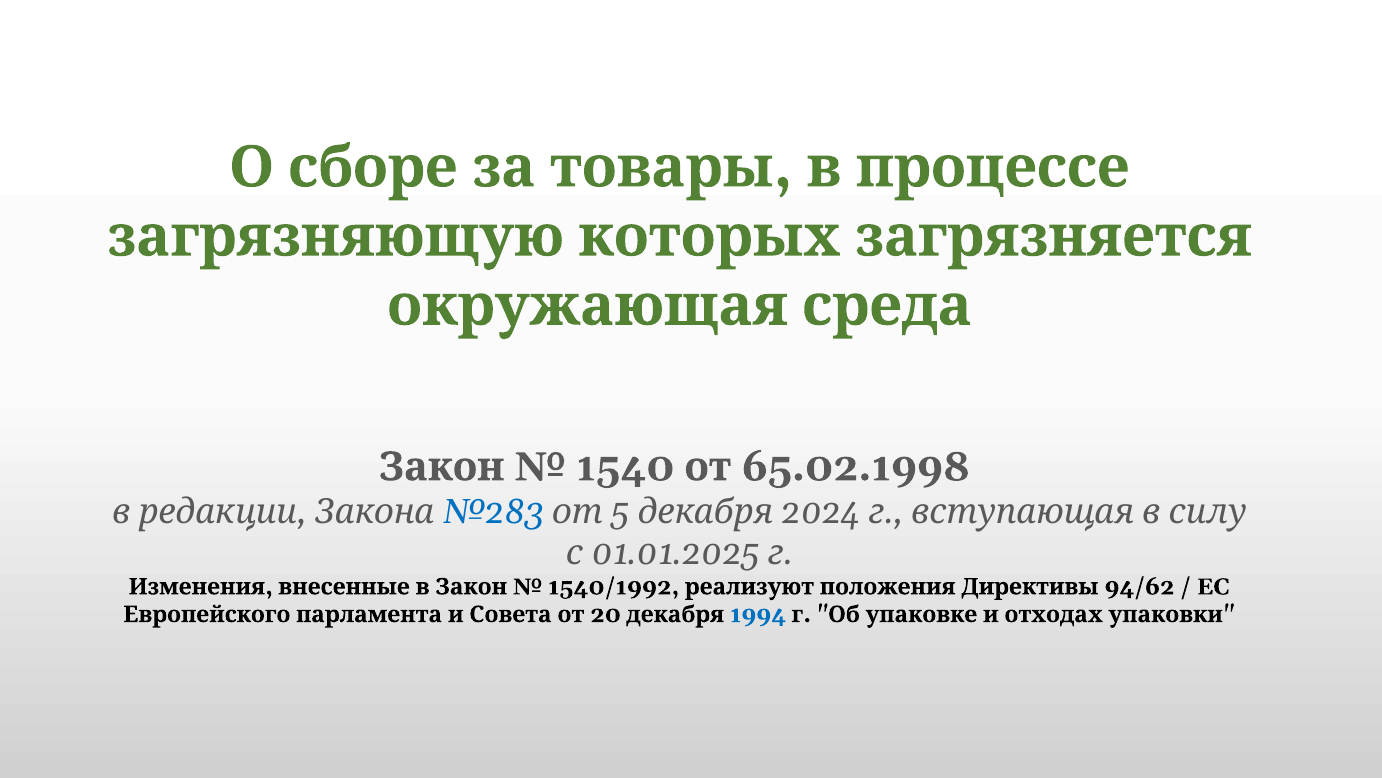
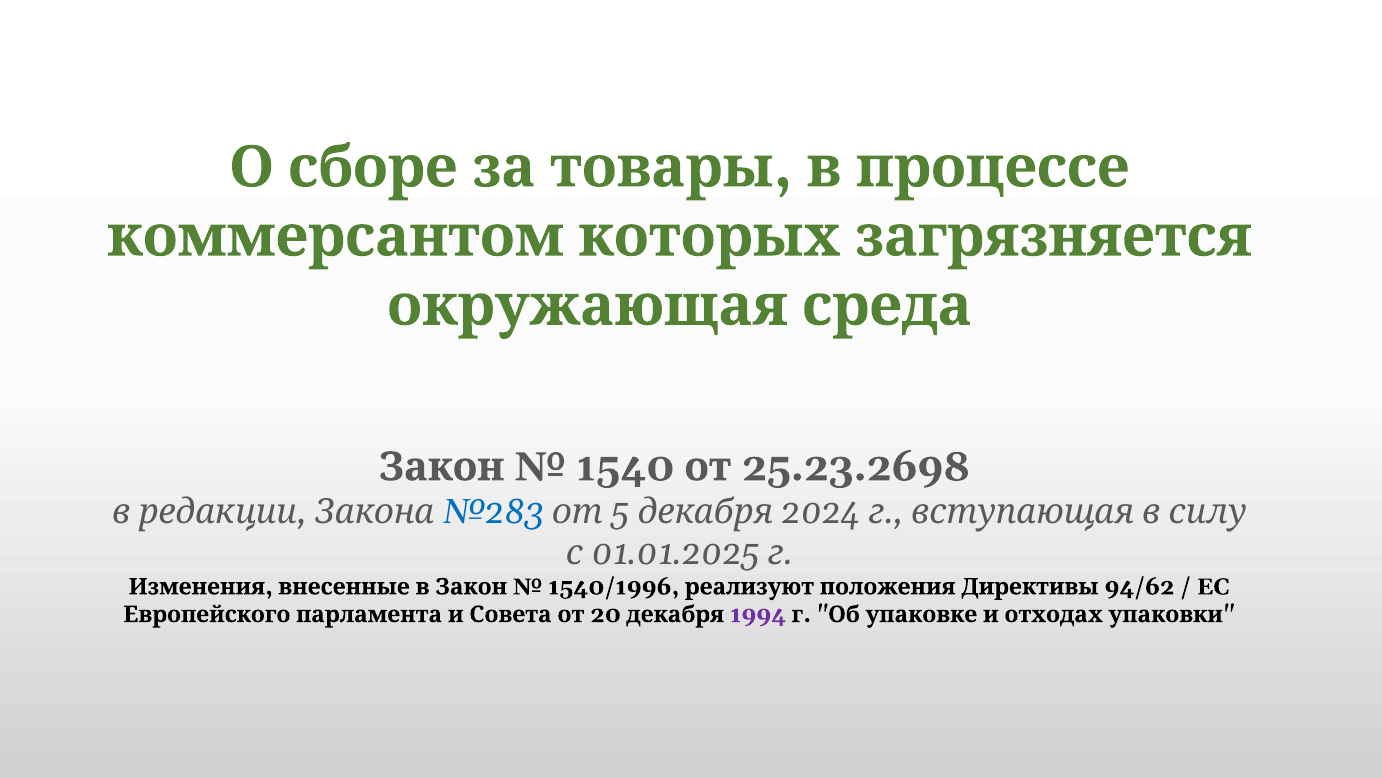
загрязняющую: загрязняющую -> коммерсантом
65.02.1998: 65.02.1998 -> 25.23.2698
1540/1992: 1540/1992 -> 1540/1996
1994 colour: blue -> purple
